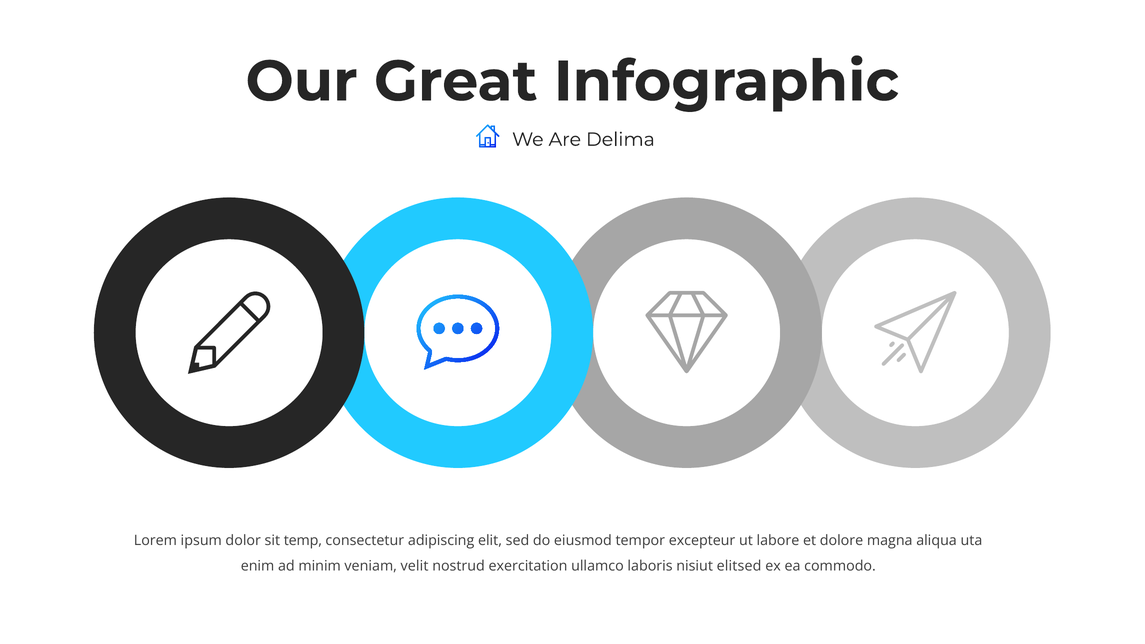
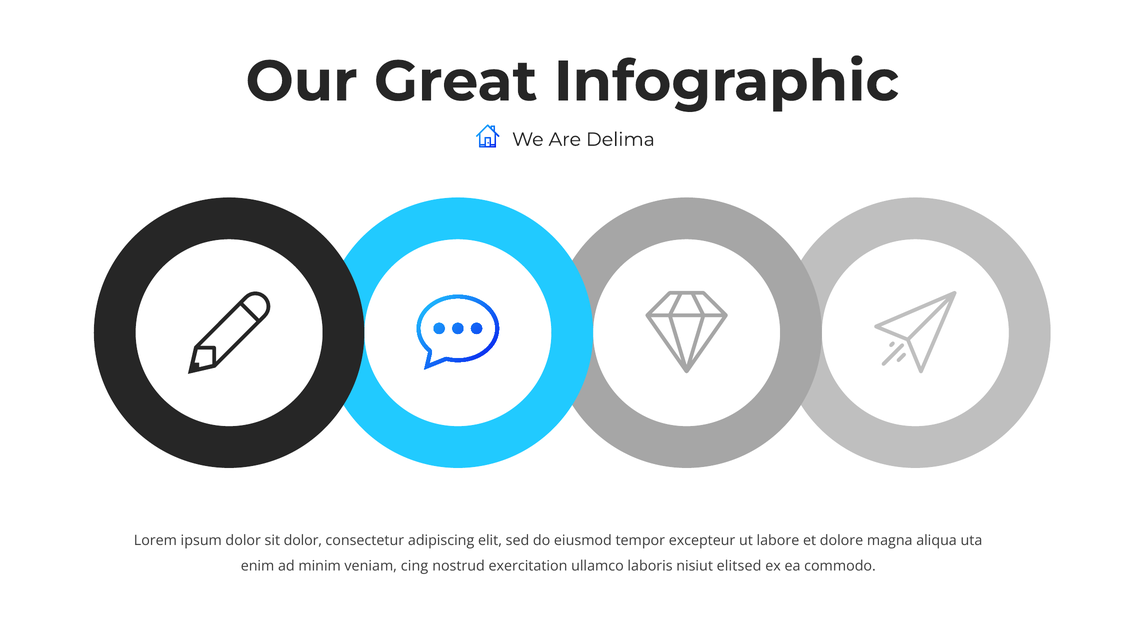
sit temp: temp -> dolor
velit: velit -> cing
